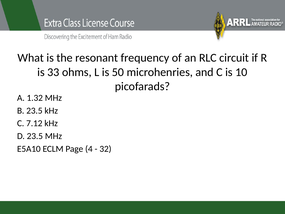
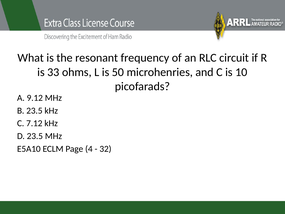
1.32: 1.32 -> 9.12
